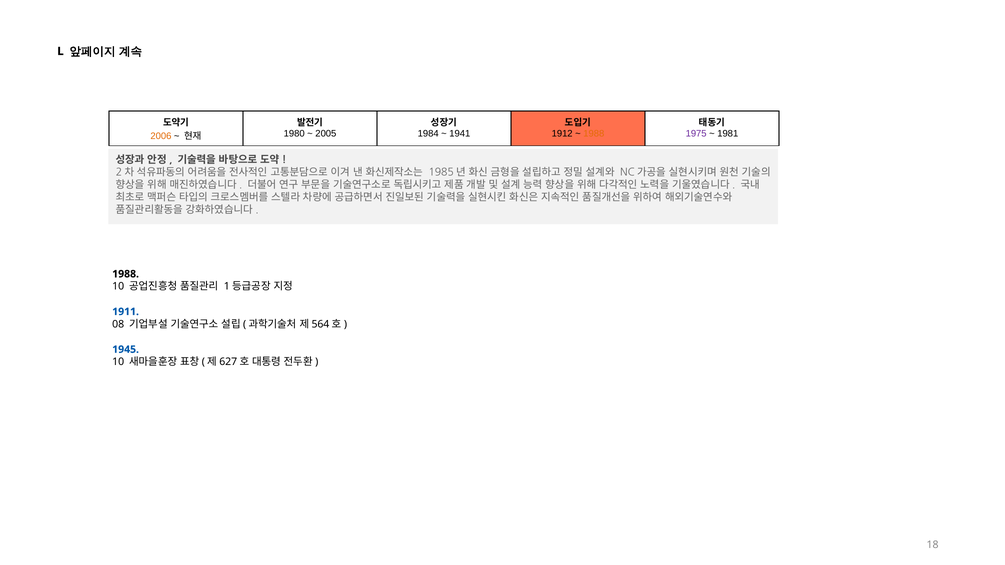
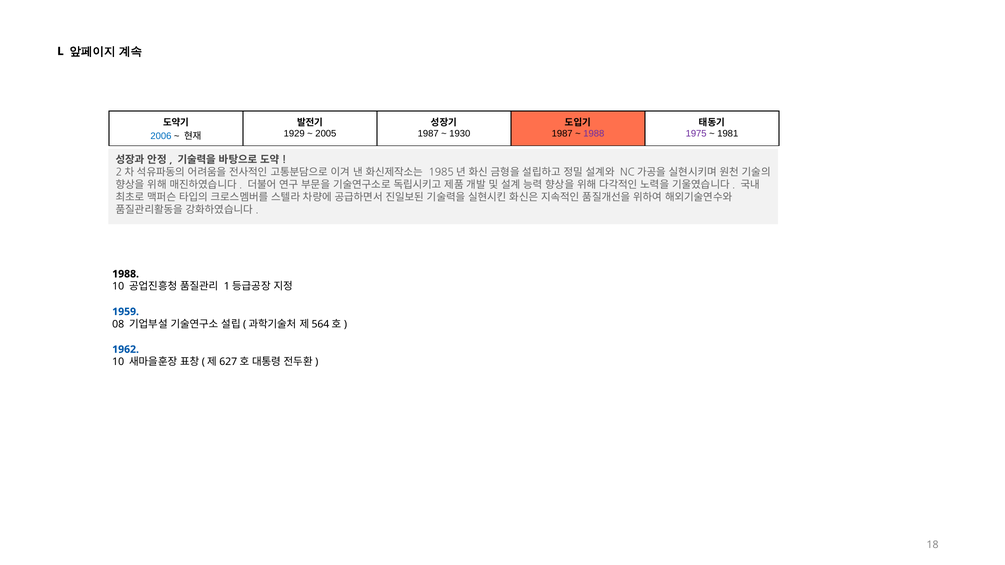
1980: 1980 -> 1929
1984 at (428, 134): 1984 -> 1987
1941: 1941 -> 1930
1912 at (562, 134): 1912 -> 1987
1988 at (594, 134) colour: orange -> purple
2006 colour: orange -> blue
1911: 1911 -> 1959
1945: 1945 -> 1962
